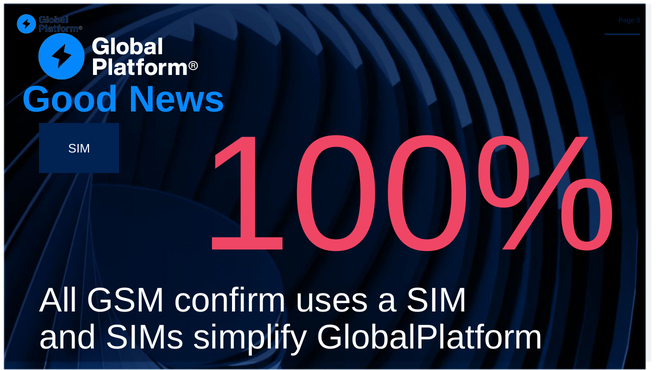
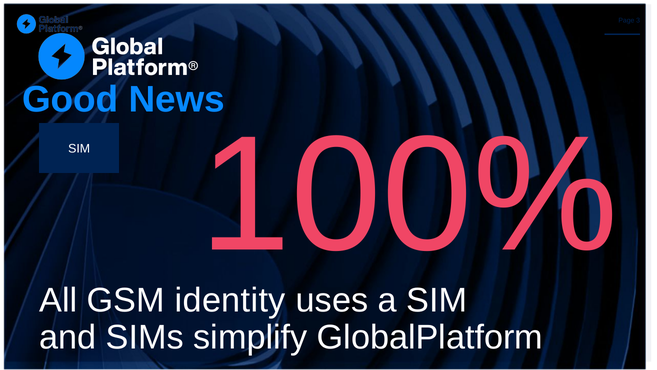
confirm: confirm -> identity
